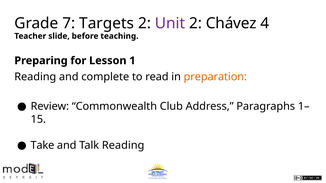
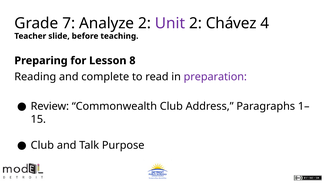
Targets: Targets -> Analyze
1: 1 -> 8
preparation colour: orange -> purple
Take at (42, 146): Take -> Club
Talk Reading: Reading -> Purpose
